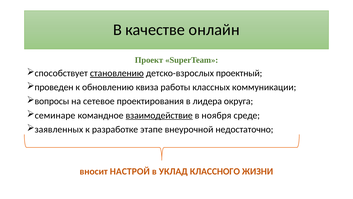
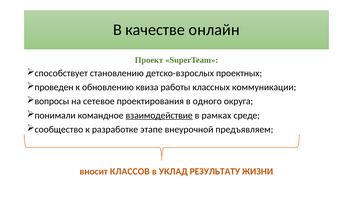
становлению underline: present -> none
проектный: проектный -> проектных
лидера: лидера -> одного
семинаре: семинаре -> понимали
ноября: ноября -> рамках
заявленных: заявленных -> сообщество
недостаточно: недостаточно -> предъявляем
НАСТРОЙ: НАСТРОЙ -> КЛАССОВ
КЛАССНОГО: КЛАССНОГО -> РЕЗУЛЬТАТУ
